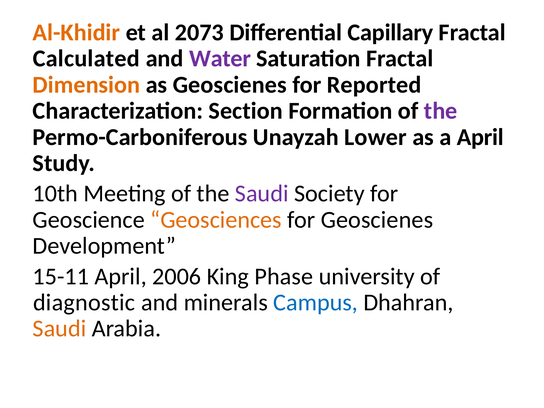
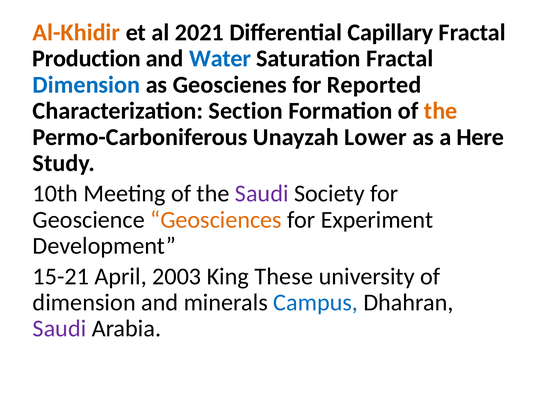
2073: 2073 -> 2021
Calculated: Calculated -> Production
Water colour: purple -> blue
Dimension at (86, 85) colour: orange -> blue
the at (441, 111) colour: purple -> orange
a April: April -> Here
for Geoscienes: Geoscienes -> Experiment
15-11: 15-11 -> 15-21
2006: 2006 -> 2003
Phase: Phase -> These
diagnostic at (84, 303): diagnostic -> dimension
Saudi at (59, 329) colour: orange -> purple
